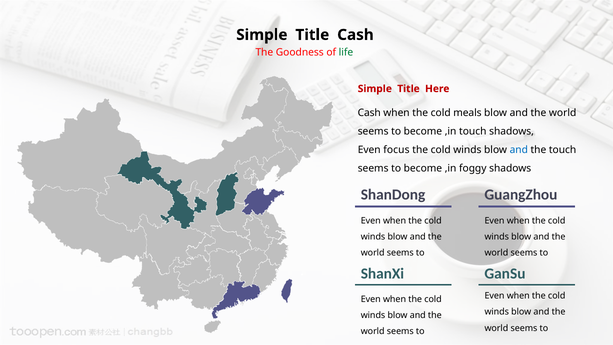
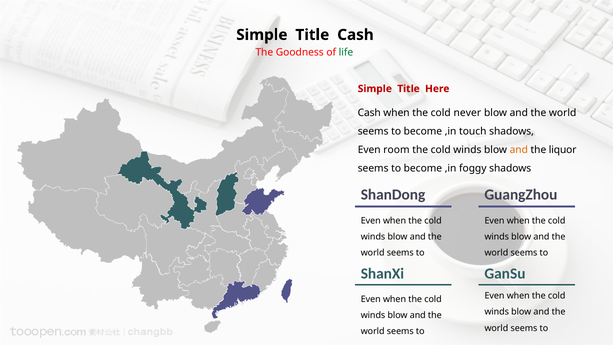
meals: meals -> never
focus: focus -> room
and at (519, 150) colour: blue -> orange
the touch: touch -> liquor
